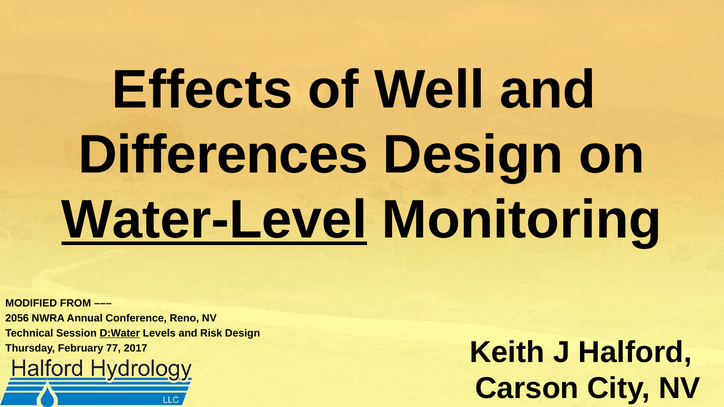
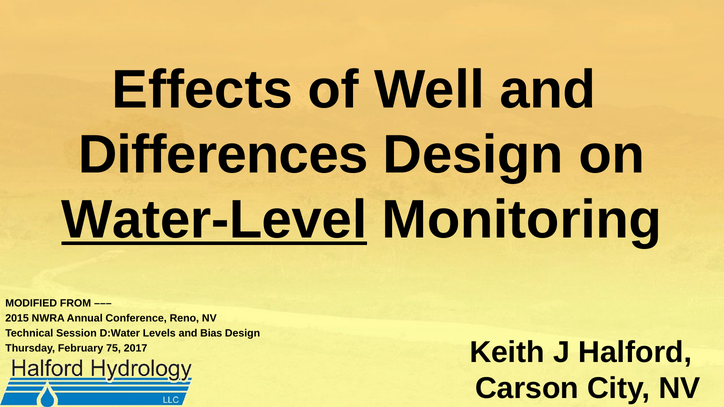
2056: 2056 -> 2015
D:Water underline: present -> none
Risk: Risk -> Bias
77: 77 -> 75
